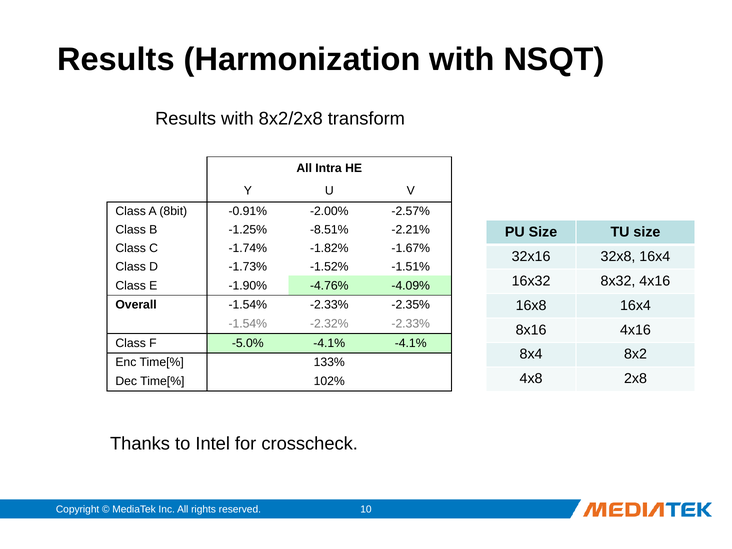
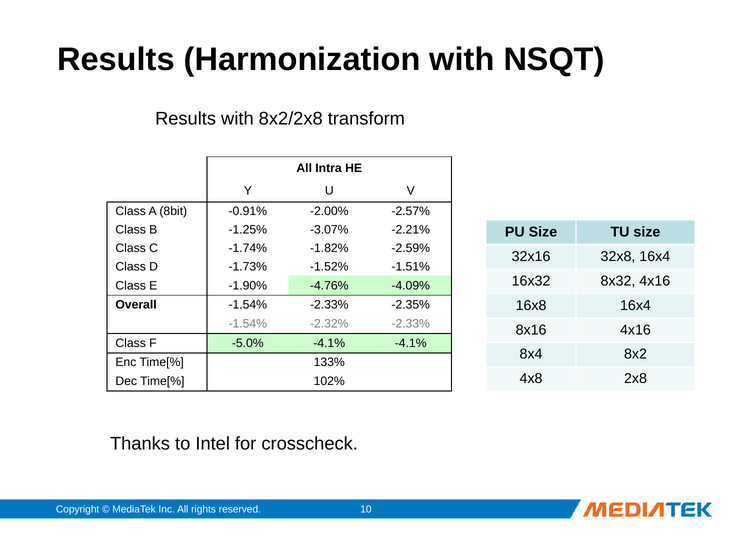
-8.51%: -8.51% -> -3.07%
-1.67%: -1.67% -> -2.59%
